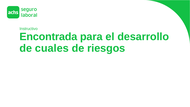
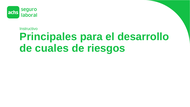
Encontrada: Encontrada -> Principales
